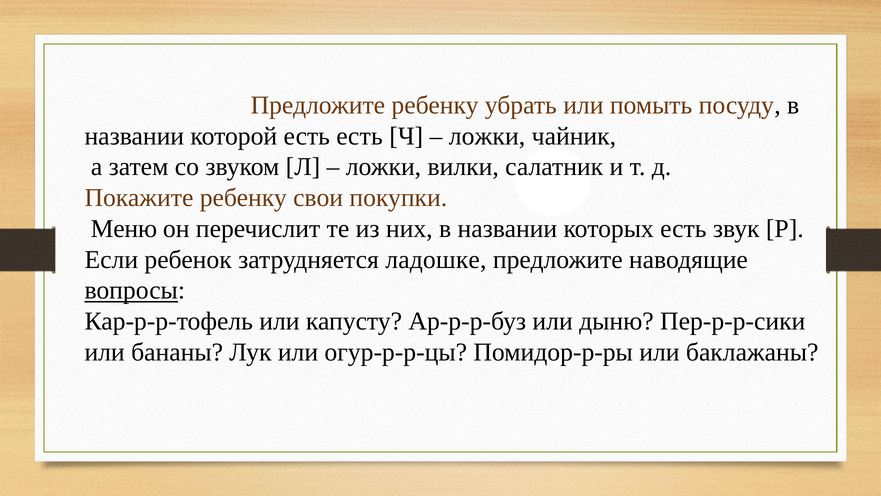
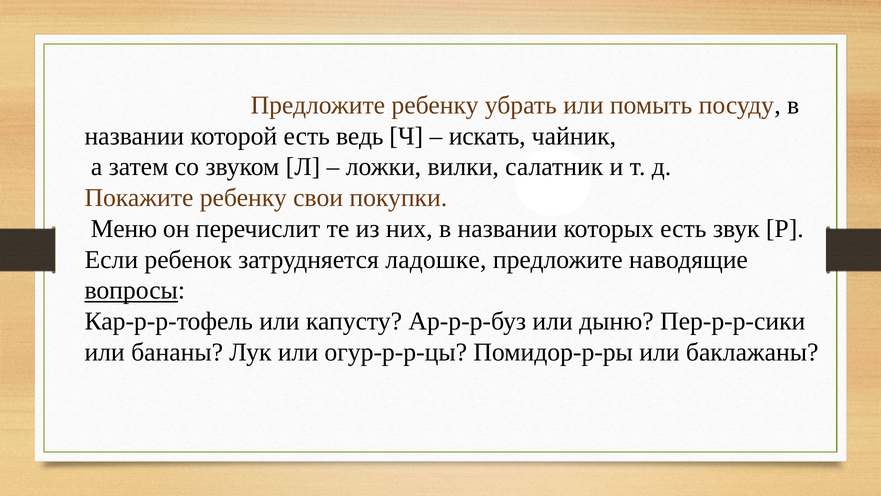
есть есть: есть -> ведь
ложки at (487, 136): ложки -> искать
